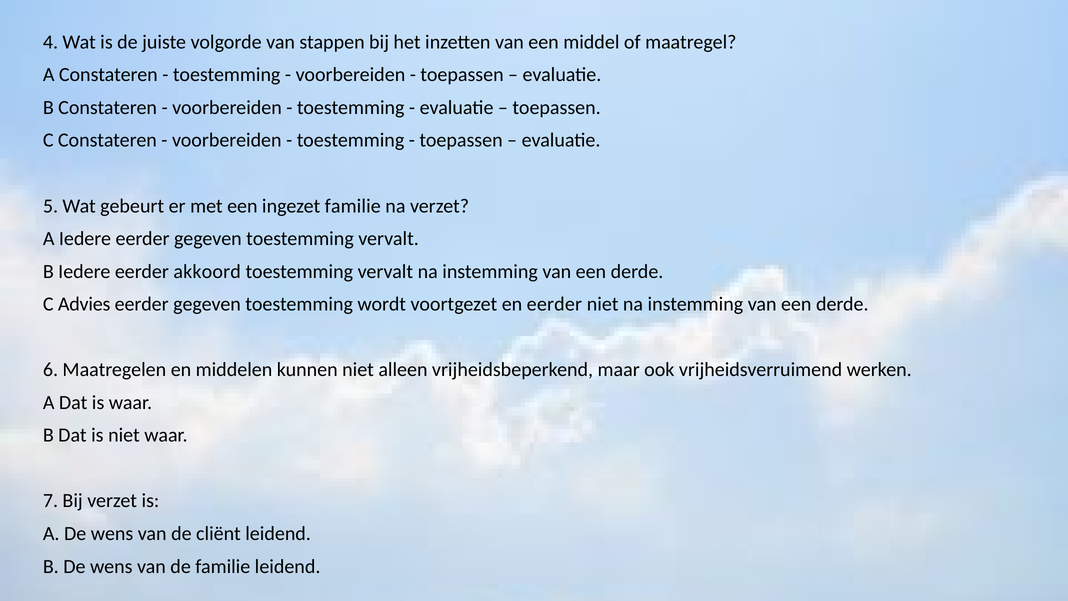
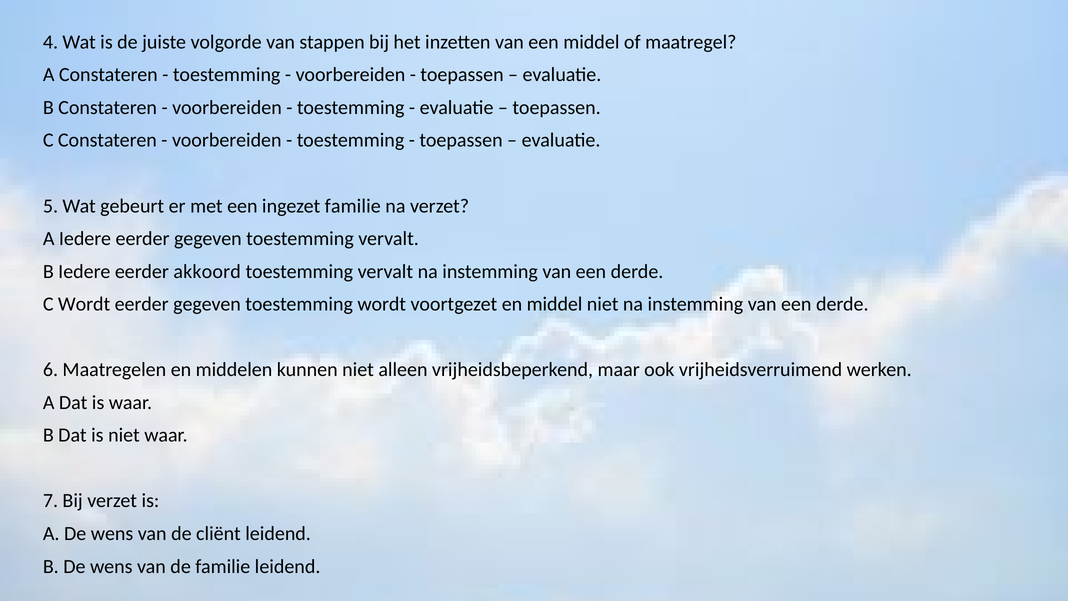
C Advies: Advies -> Wordt
en eerder: eerder -> middel
